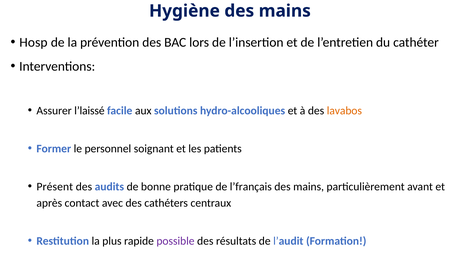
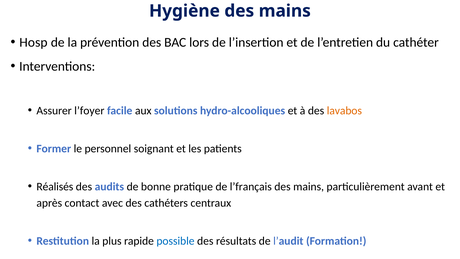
l’laissé: l’laissé -> l’foyer
Présent: Présent -> Réalisés
possible colour: purple -> blue
